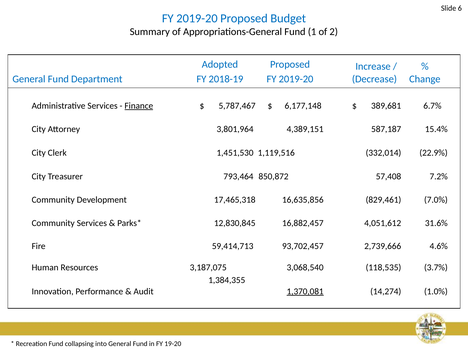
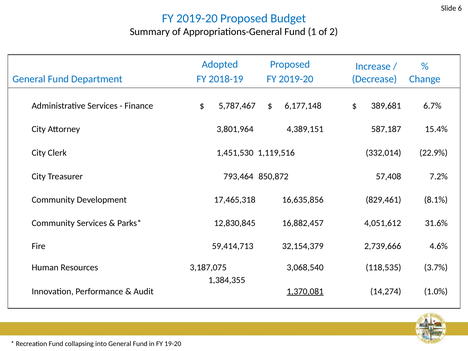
Finance underline: present -> none
7.0%: 7.0% -> 8.1%
93,702,457: 93,702,457 -> 32,154,379
